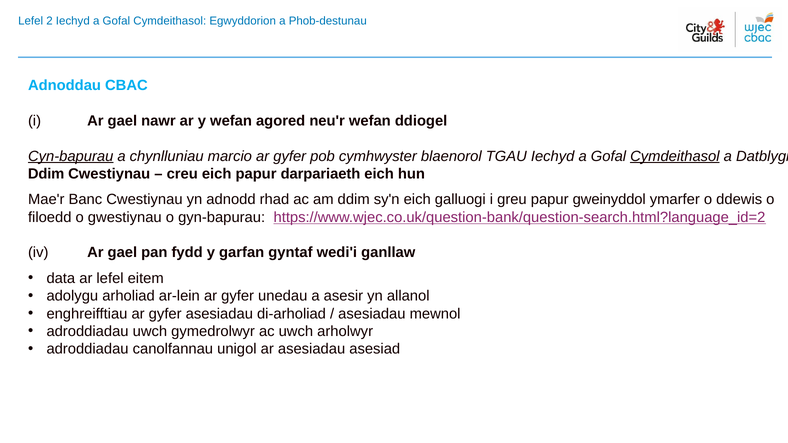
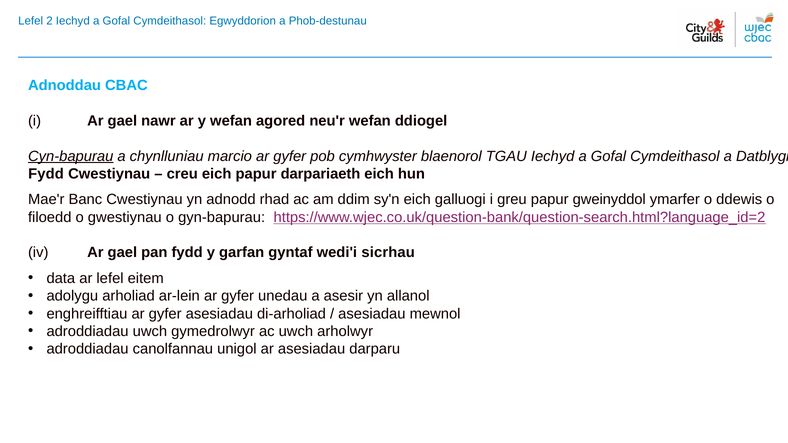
Cymdeithasol at (675, 156) underline: present -> none
Ddim at (46, 174): Ddim -> Fydd
ganllaw: ganllaw -> sicrhau
asesiad: asesiad -> darparu
